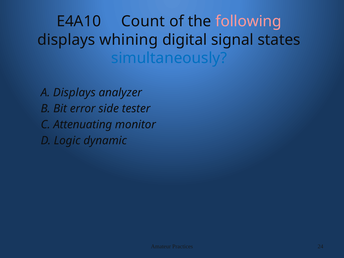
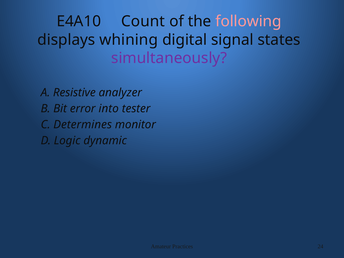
simultaneously colour: blue -> purple
A Displays: Displays -> Resistive
side: side -> into
Attenuating: Attenuating -> Determines
